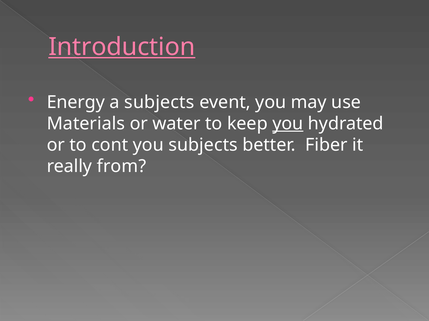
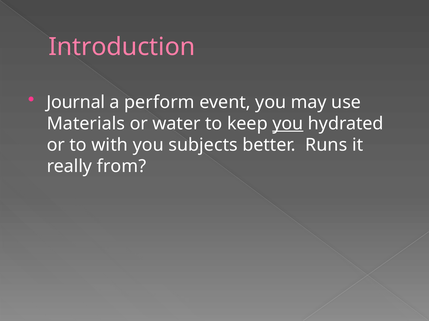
Introduction underline: present -> none
Energy: Energy -> Journal
a subjects: subjects -> perform
cont: cont -> with
Fiber: Fiber -> Runs
